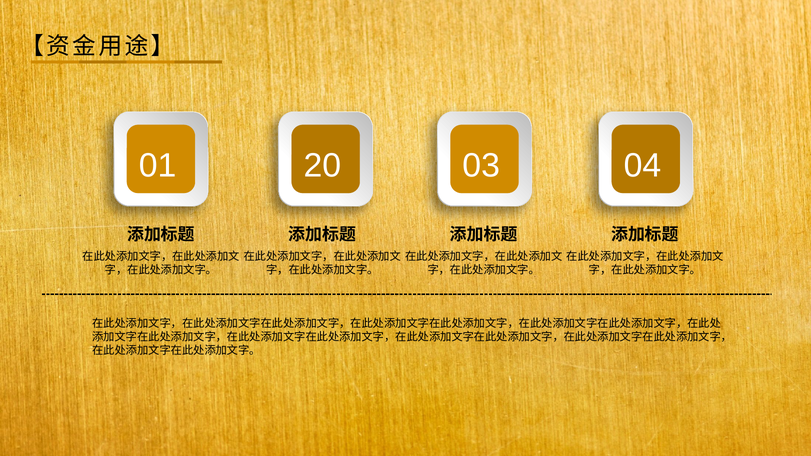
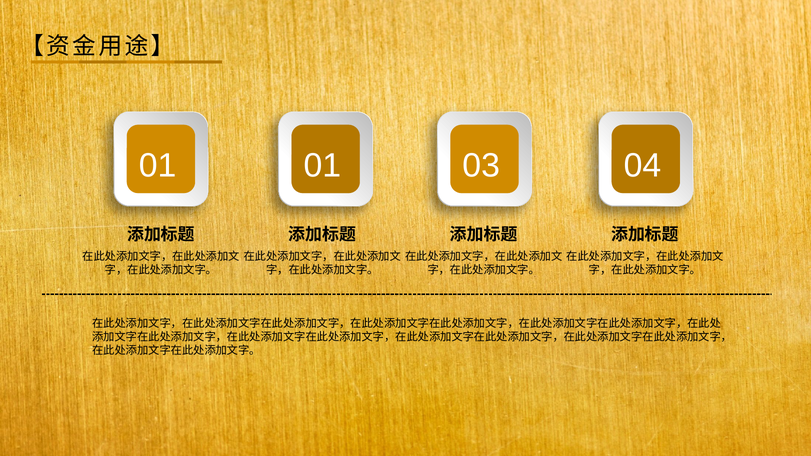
01 20: 20 -> 01
